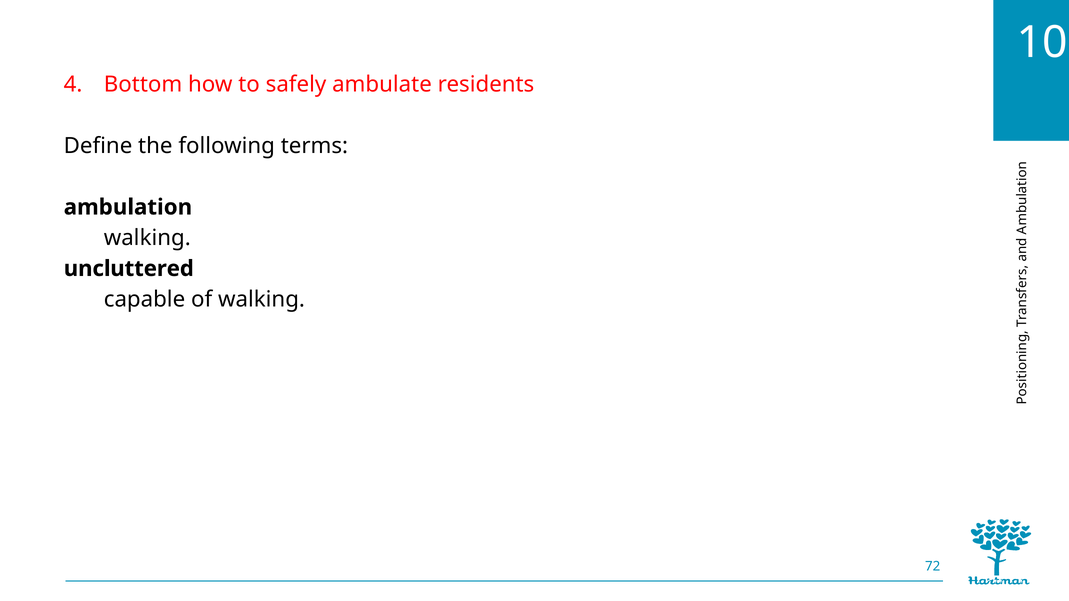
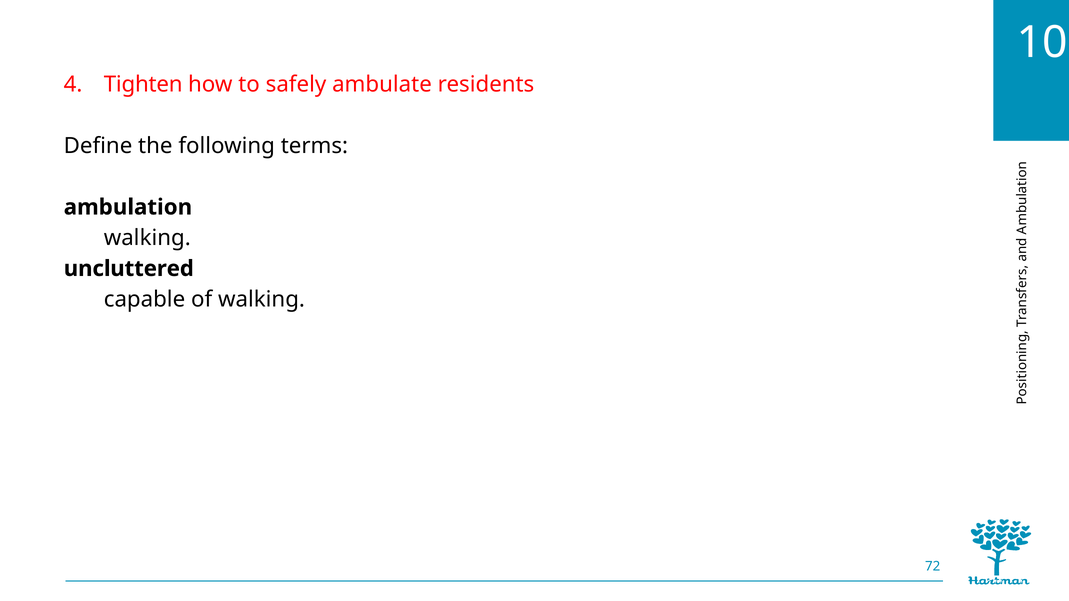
Bottom: Bottom -> Tighten
